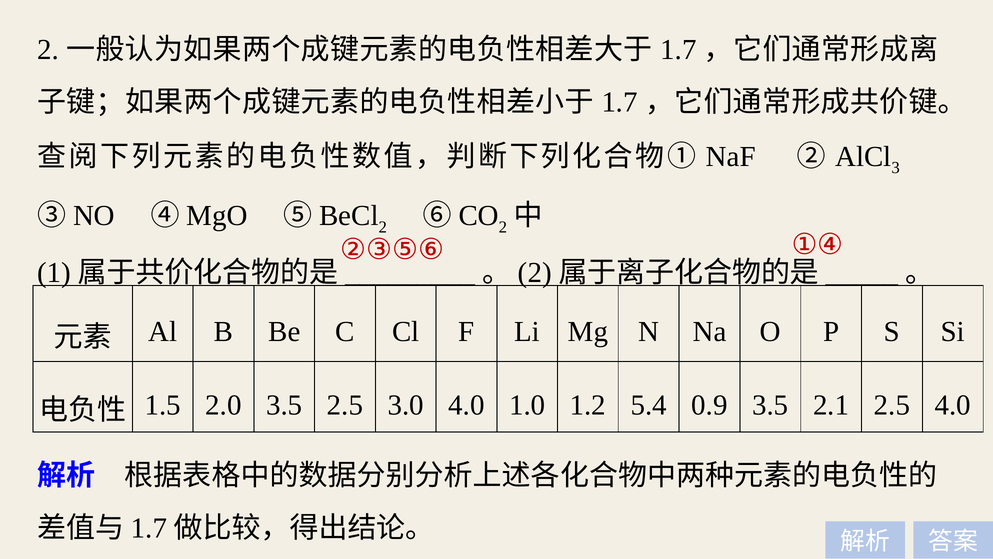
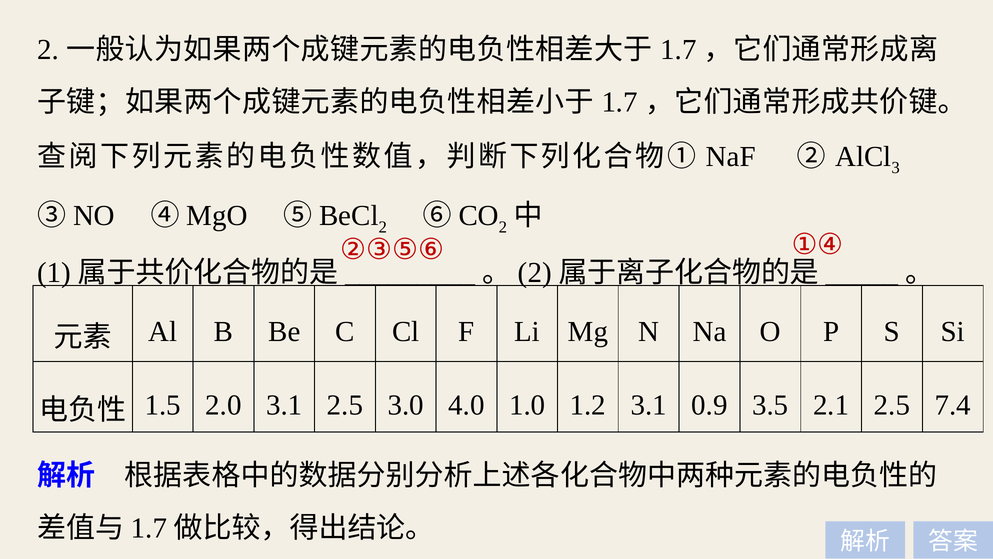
2.0 3.5: 3.5 -> 3.1
1.2 5.4: 5.4 -> 3.1
2.5 4.0: 4.0 -> 7.4
